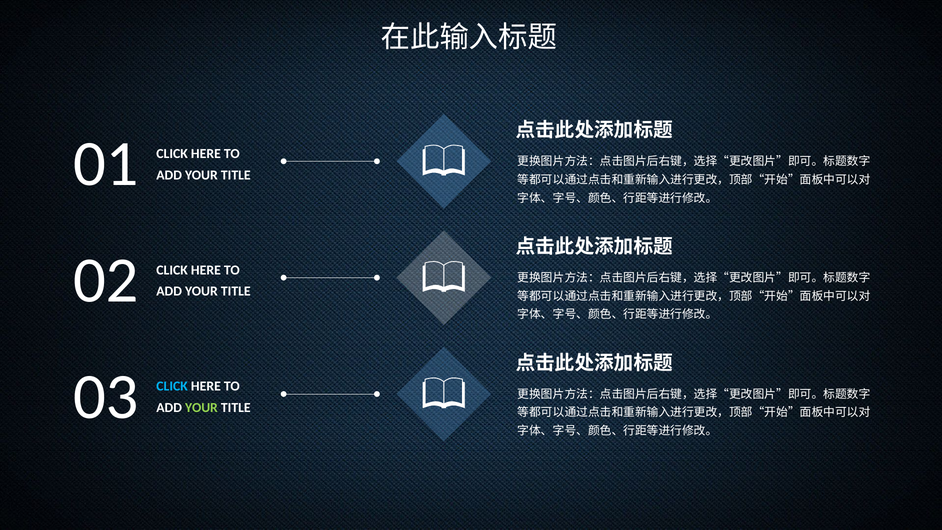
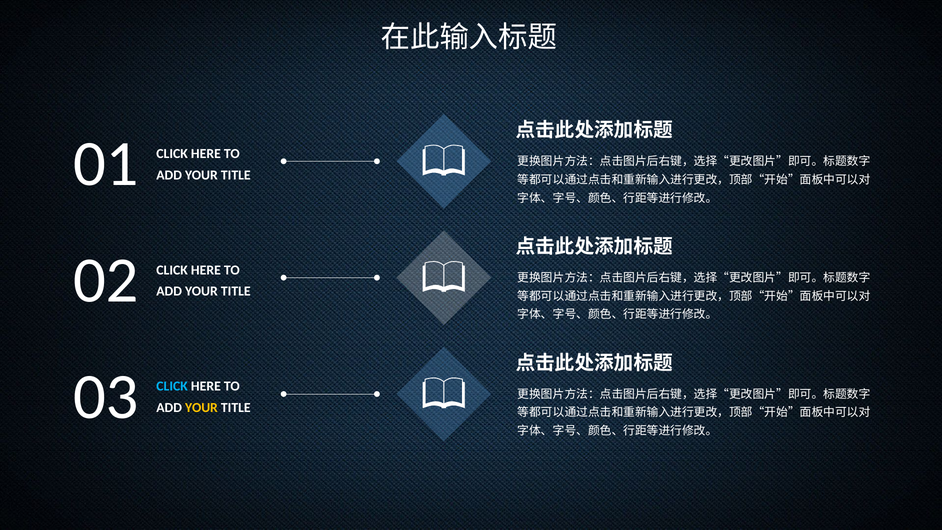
YOUR at (201, 408) colour: light green -> yellow
